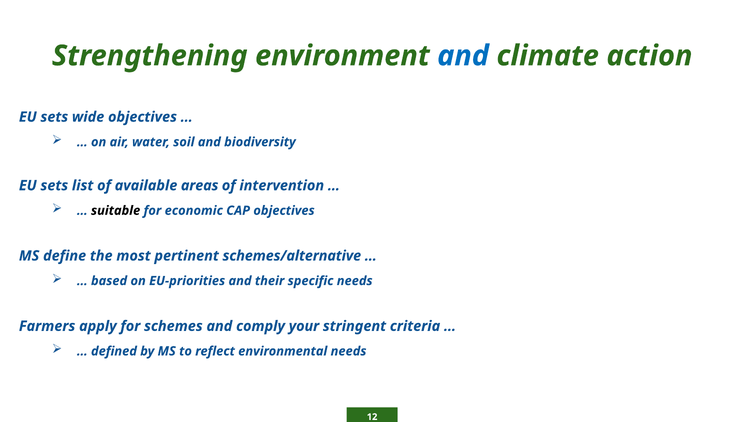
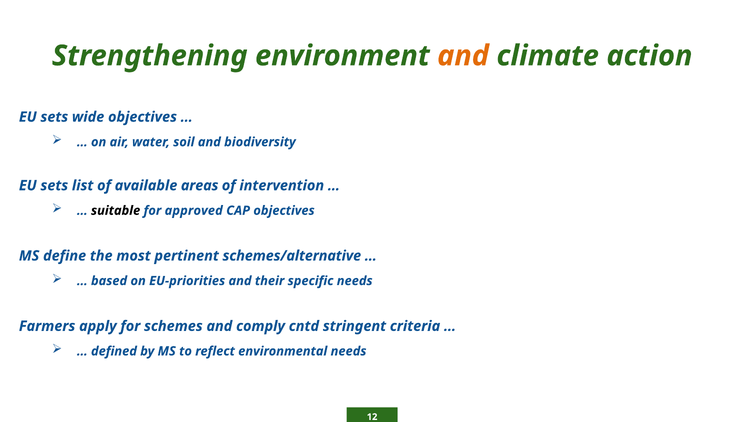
and at (463, 56) colour: blue -> orange
economic: economic -> approved
your: your -> cntd
